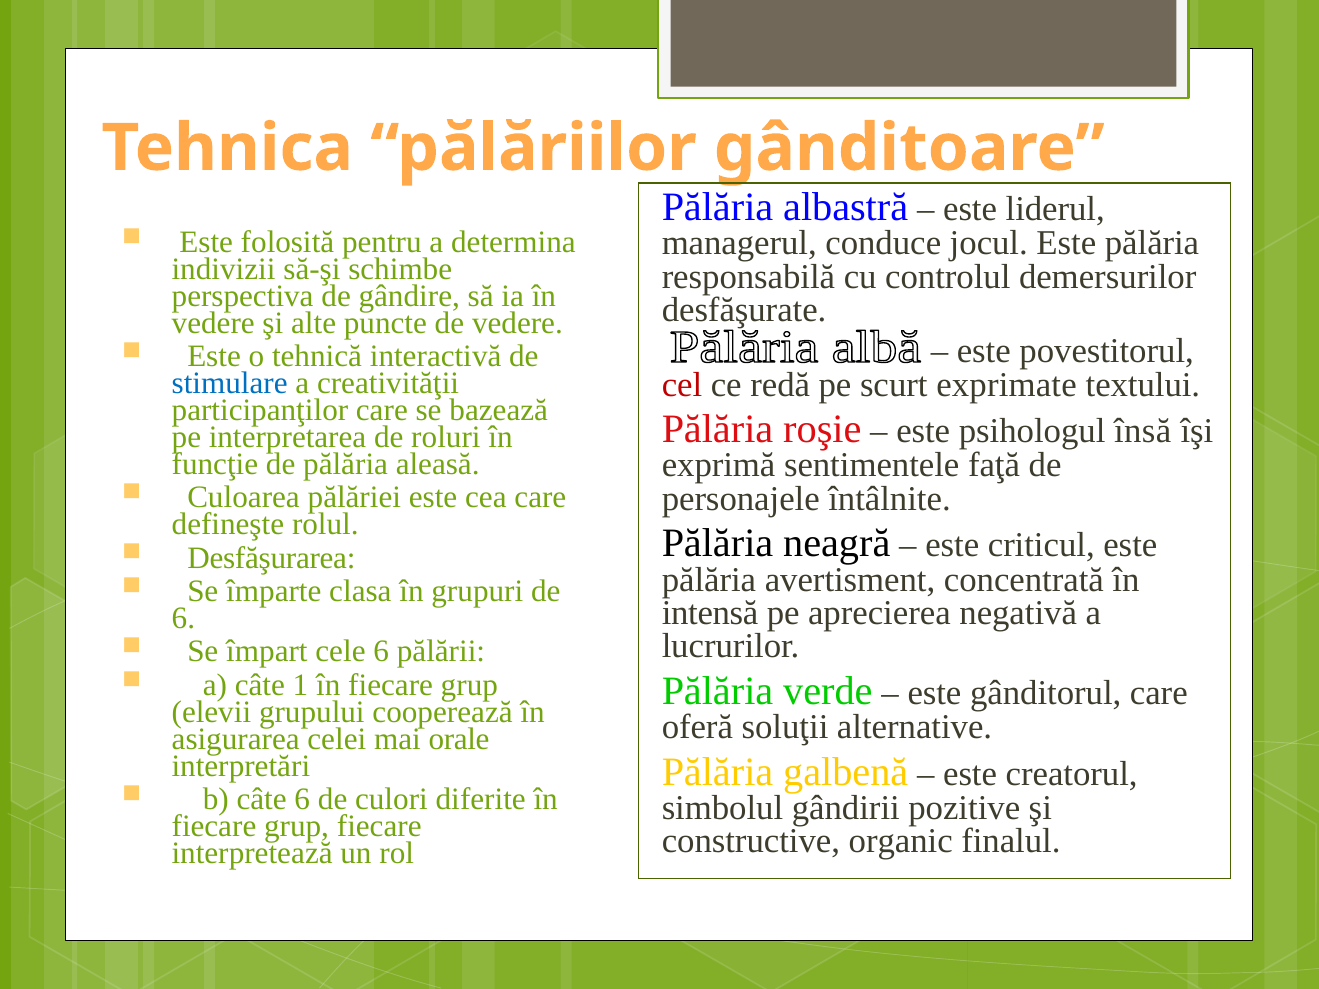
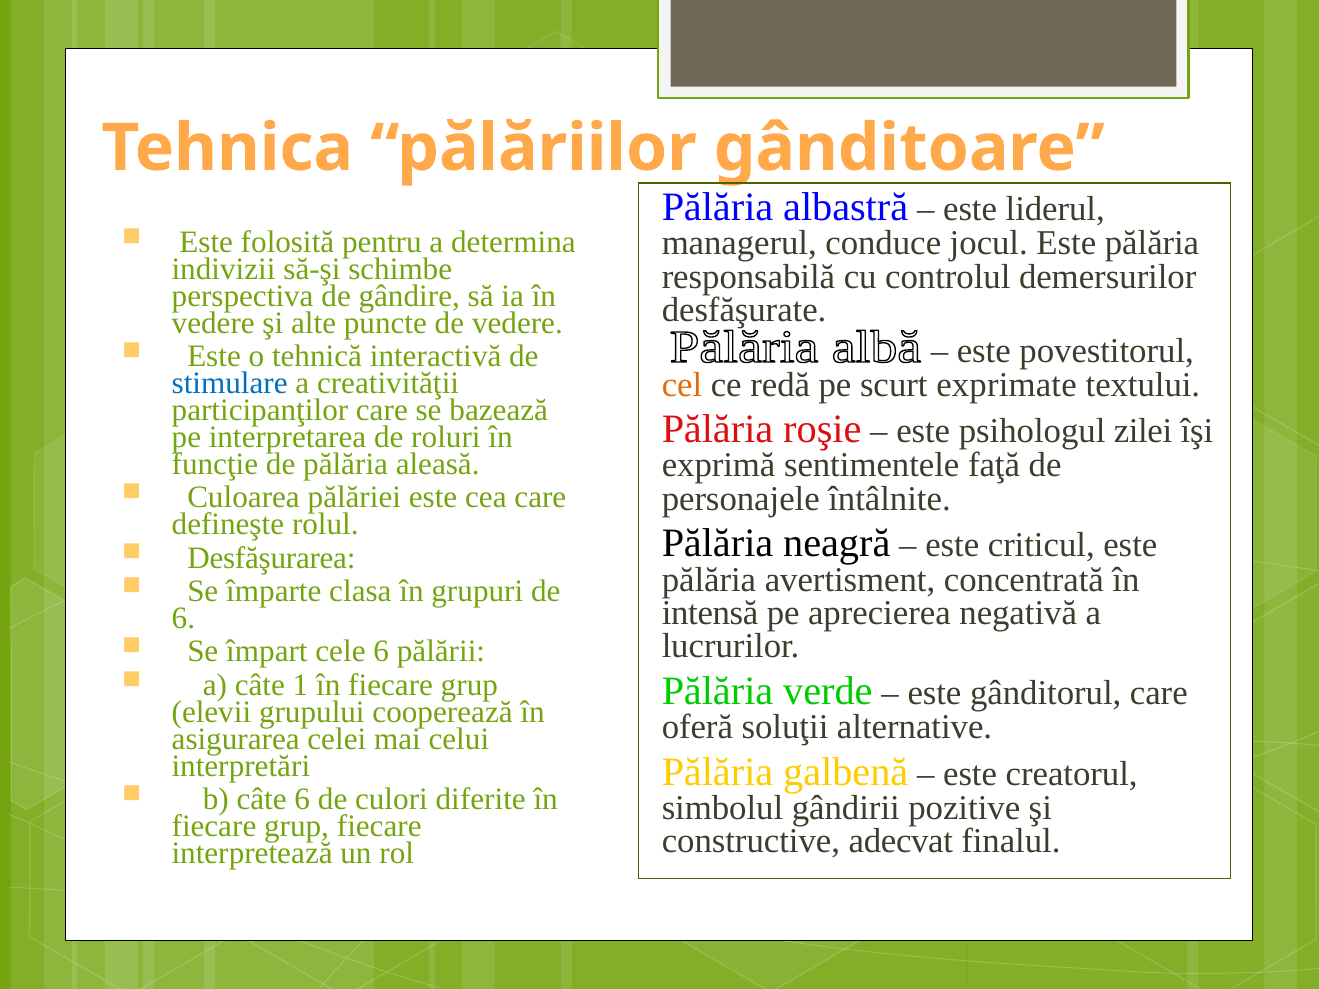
cel colour: red -> orange
însă: însă -> zilei
orale: orale -> celui
organic: organic -> adecvat
